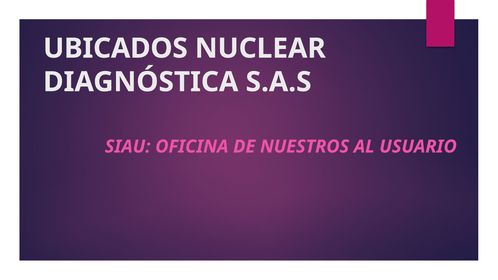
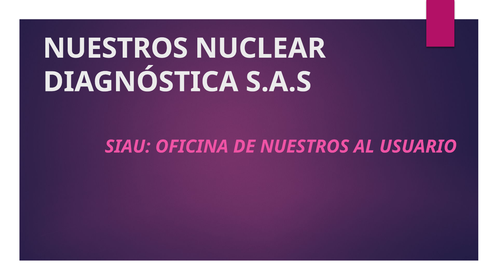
UBICADOS at (115, 48): UBICADOS -> NUESTROS
